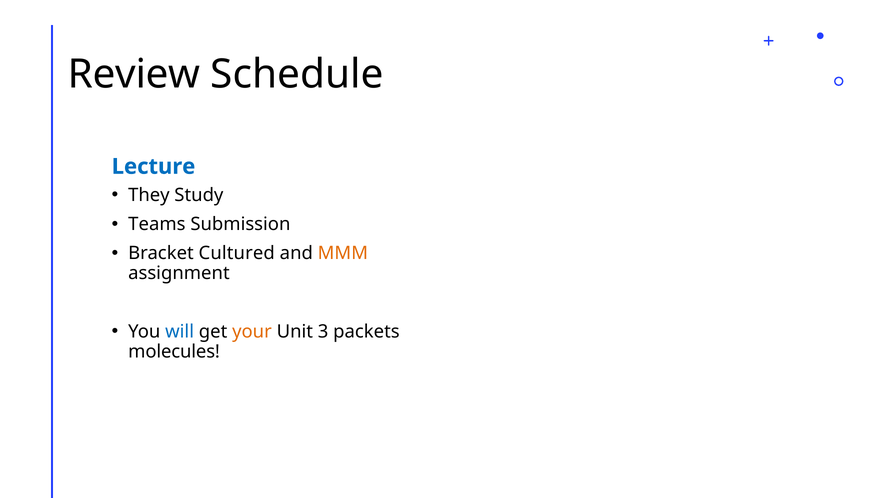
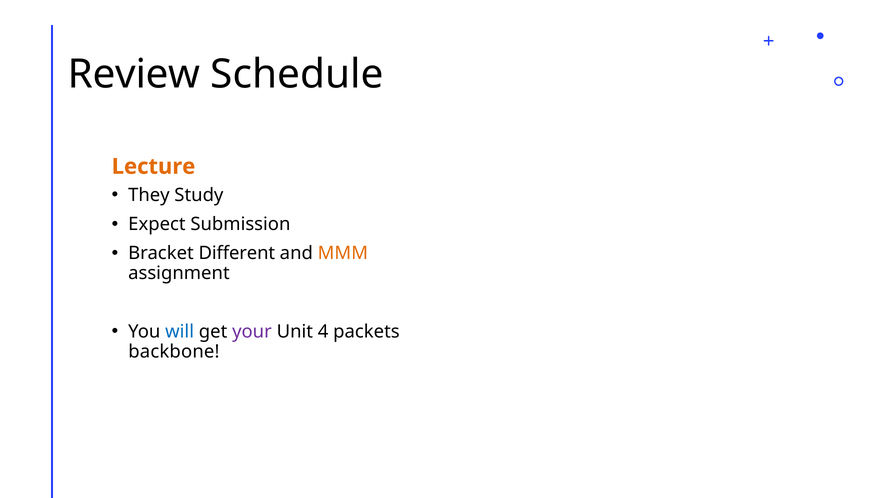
Lecture colour: blue -> orange
Teams: Teams -> Expect
Cultured: Cultured -> Different
your colour: orange -> purple
3: 3 -> 4
molecules: molecules -> backbone
